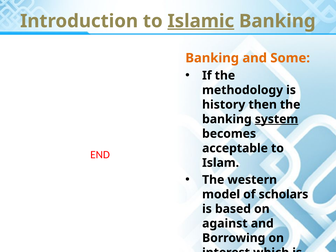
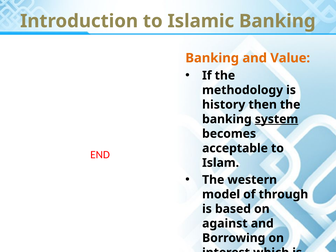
Islamic underline: present -> none
Some: Some -> Value
scholars: scholars -> through
